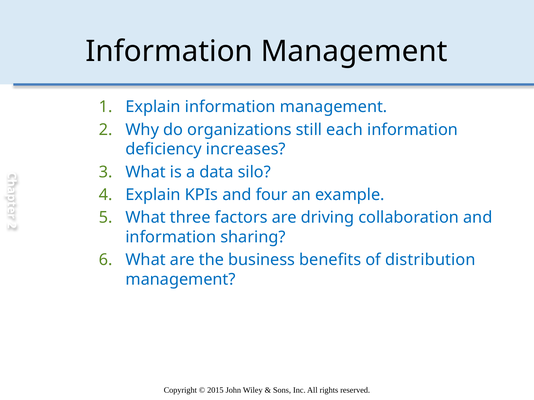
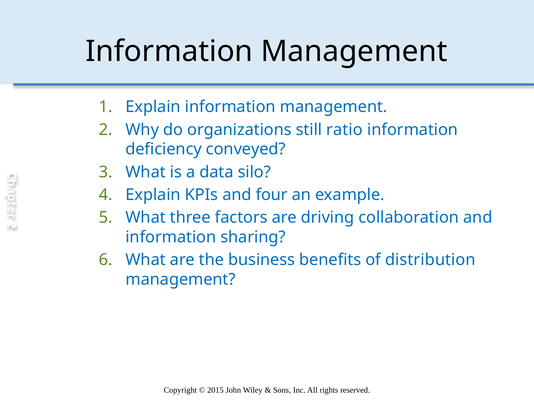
each: each -> ratio
increases: increases -> conveyed
